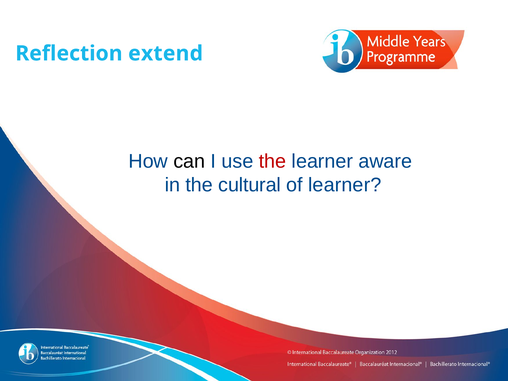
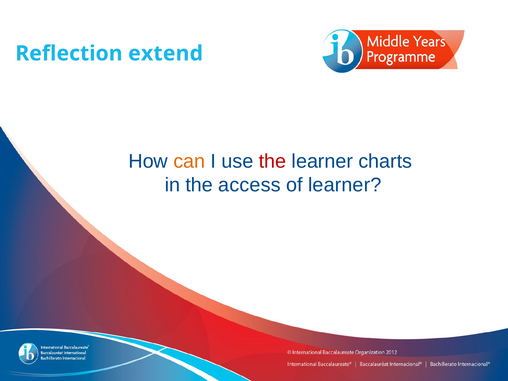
can colour: black -> orange
aware: aware -> charts
cultural: cultural -> access
